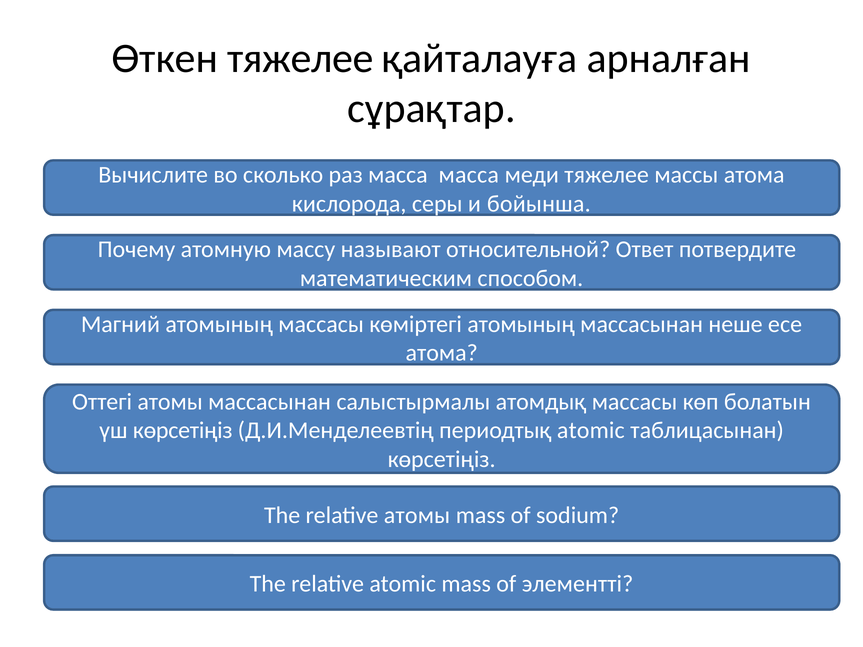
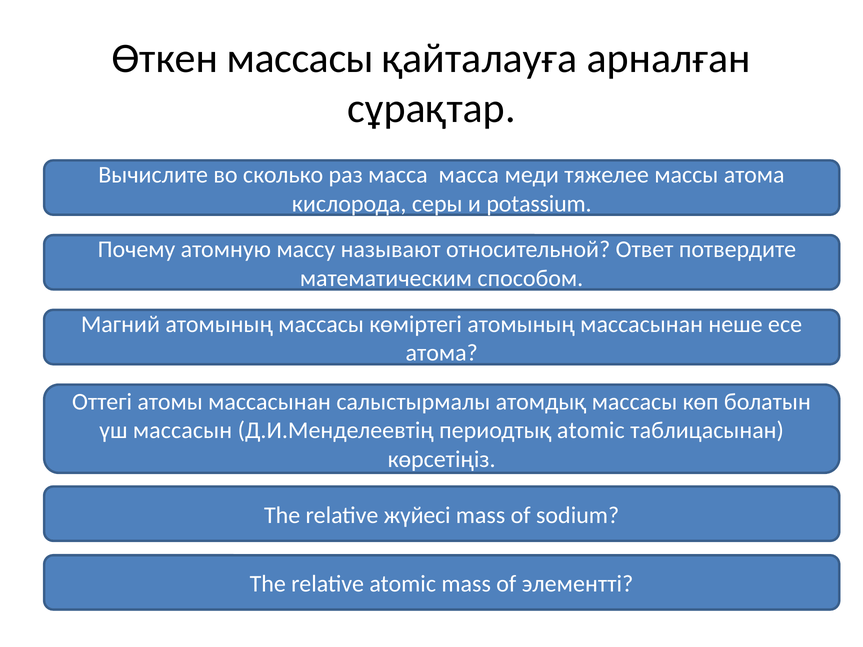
Өткен тяжелее: тяжелее -> массасы
бойынша: бойынша -> potassium
үш көрсетіңіз: көрсетіңіз -> массасын
relative атомы: атомы -> жүйесі
